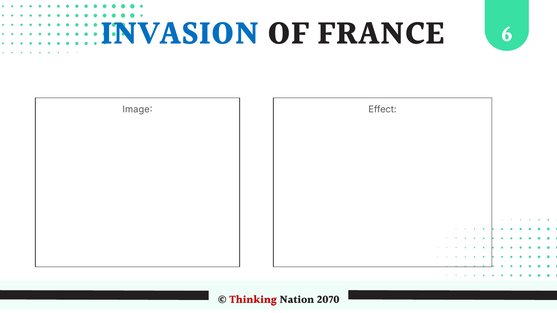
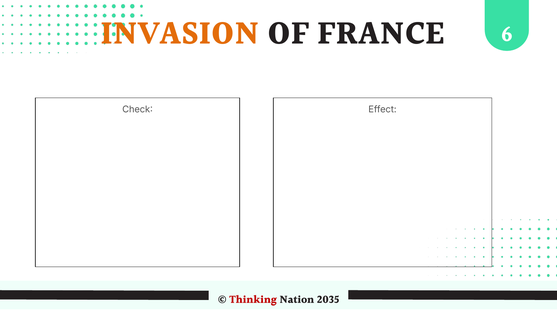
INVASION colour: blue -> orange
Image: Image -> Check
2070: 2070 -> 2035
